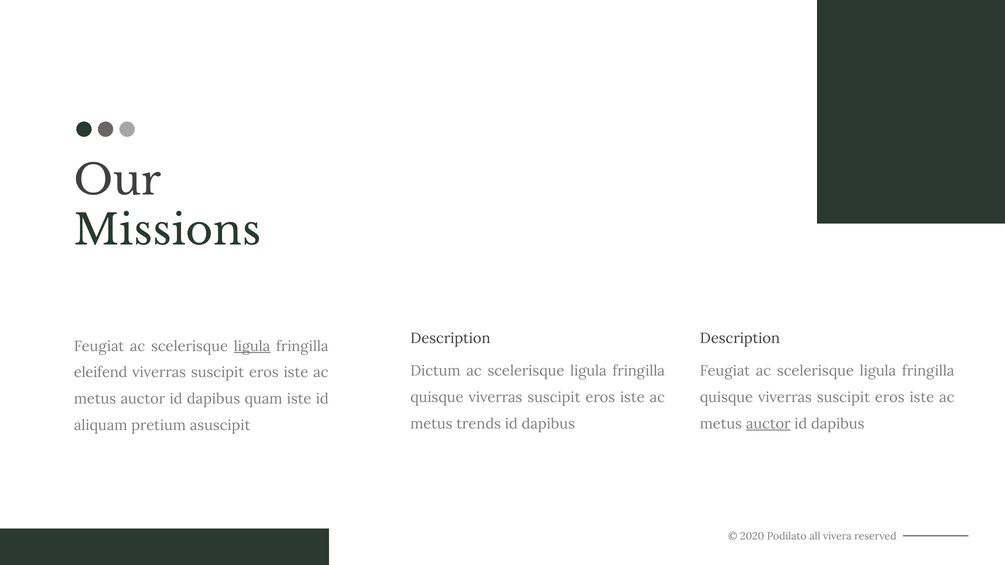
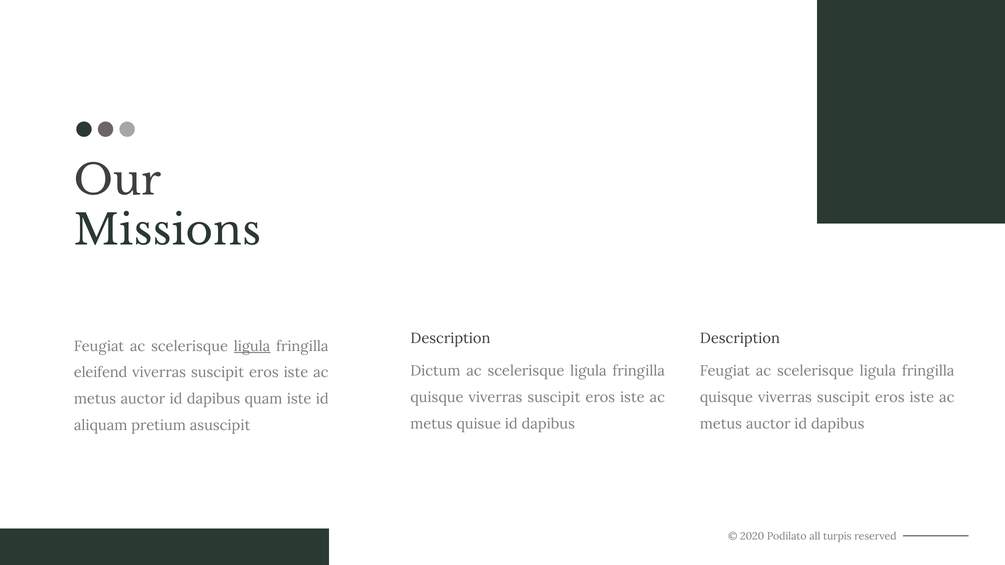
trends: trends -> quisue
auctor at (768, 424) underline: present -> none
vivera: vivera -> turpis
